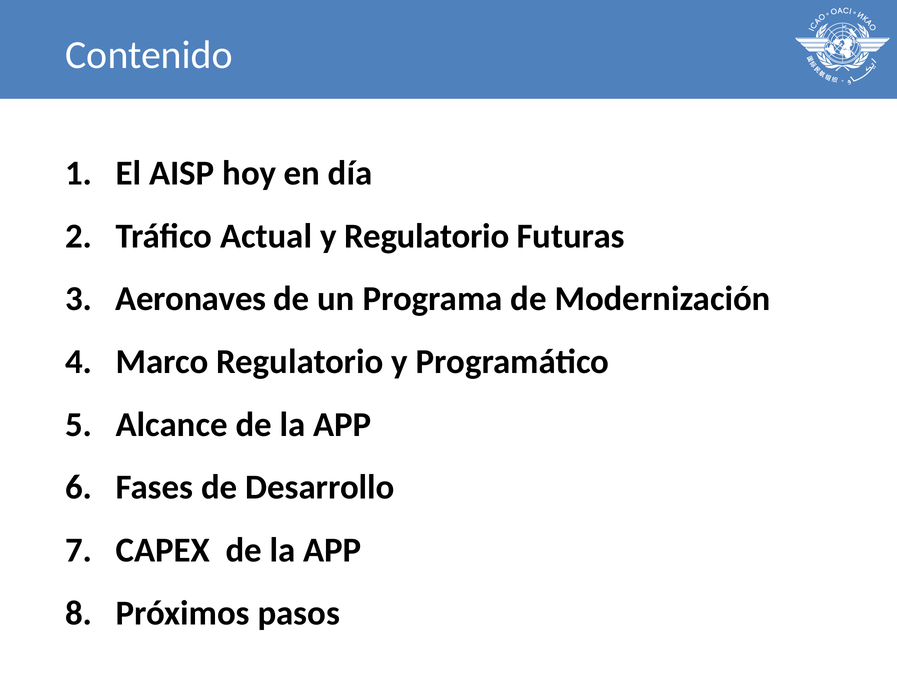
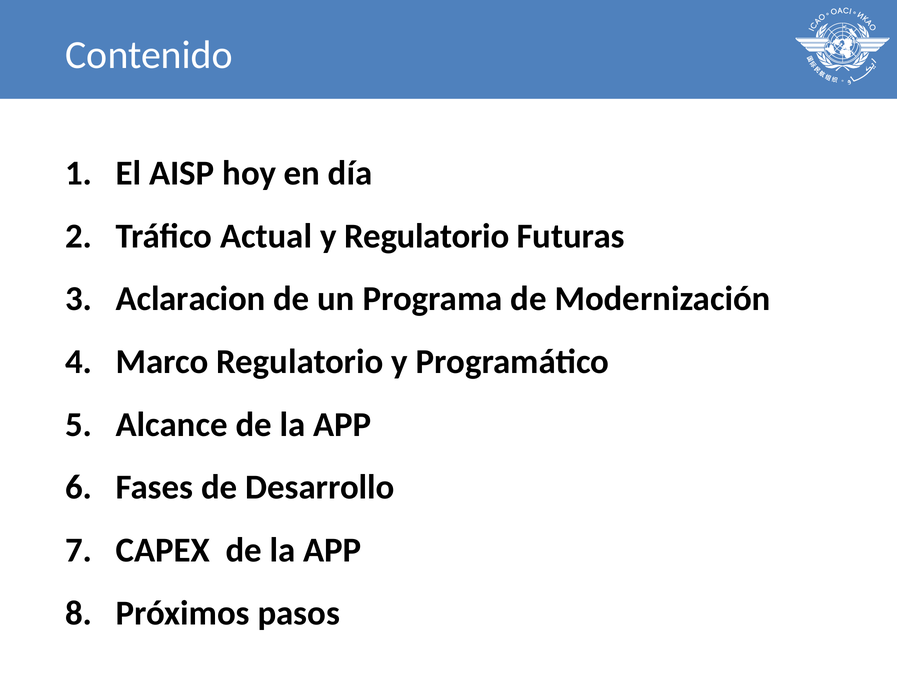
Aeronaves: Aeronaves -> Aclaracion
